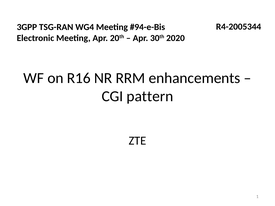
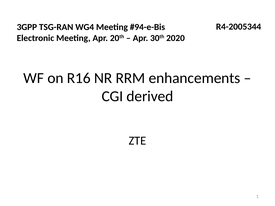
pattern: pattern -> derived
